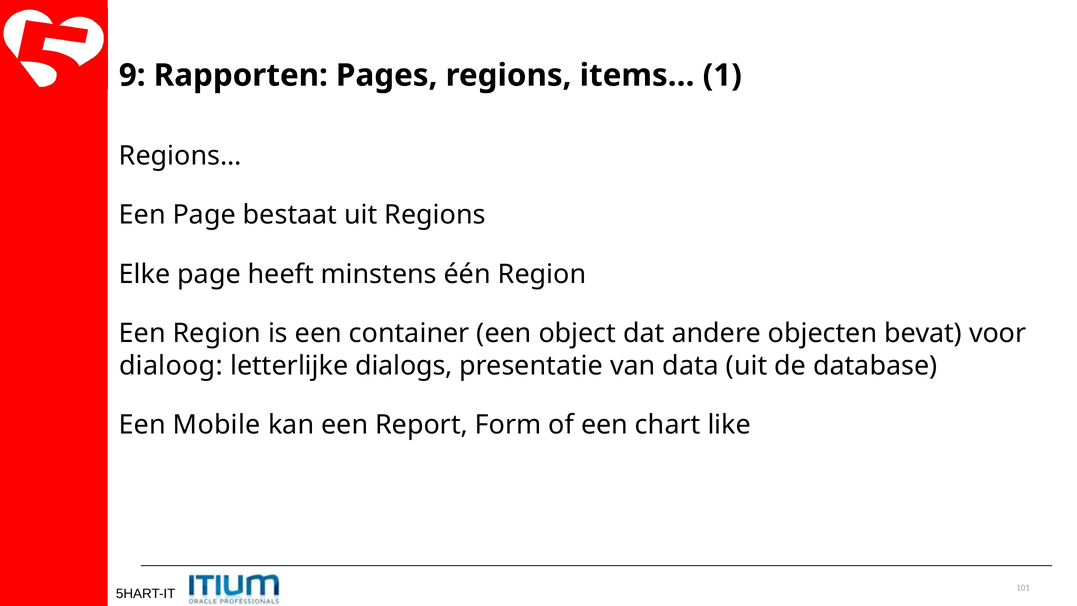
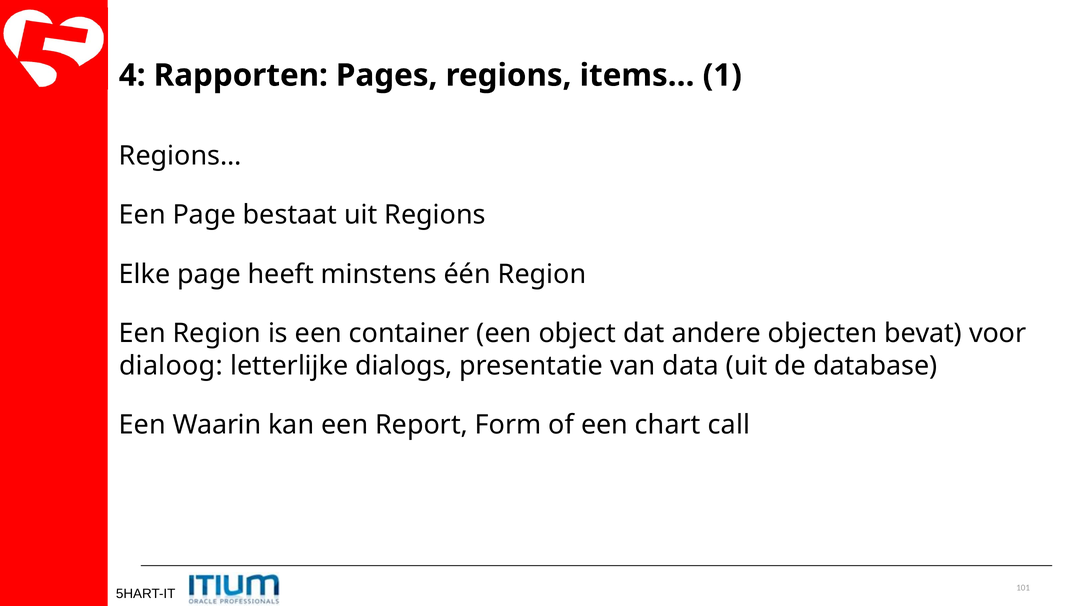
9: 9 -> 4
Mobile: Mobile -> Waarin
like: like -> call
